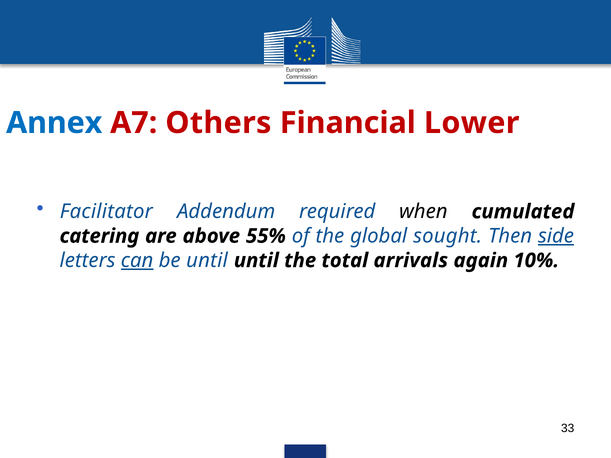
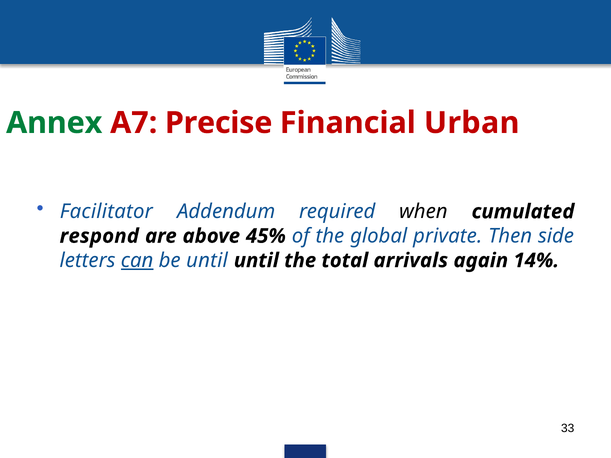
Annex colour: blue -> green
Others: Others -> Precise
Lower: Lower -> Urban
catering: catering -> respond
55%: 55% -> 45%
sought: sought -> private
side underline: present -> none
10%: 10% -> 14%
